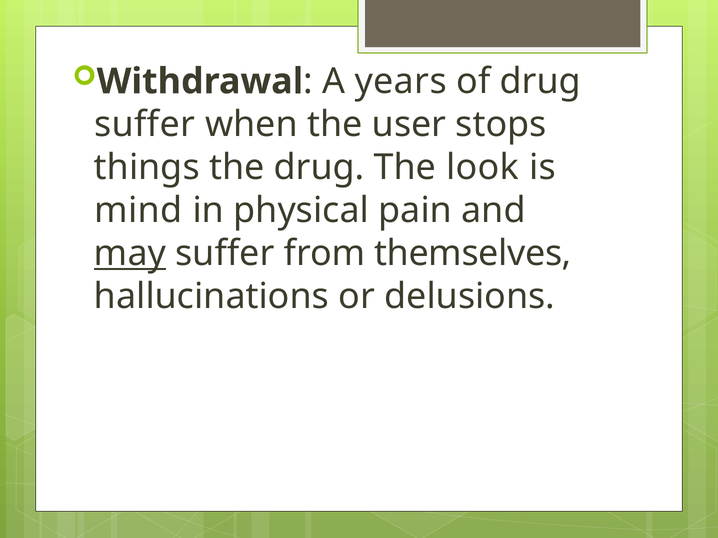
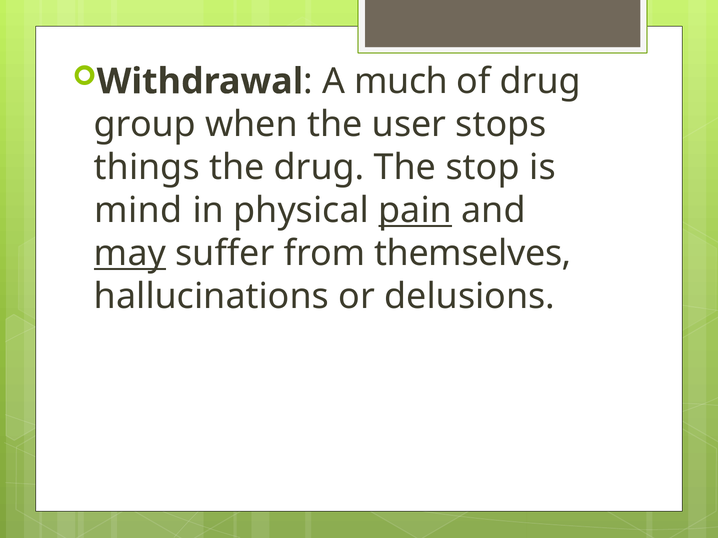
years: years -> much
suffer at (145, 125): suffer -> group
look: look -> stop
pain underline: none -> present
